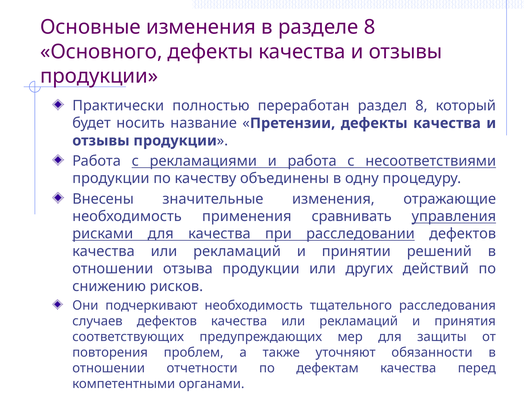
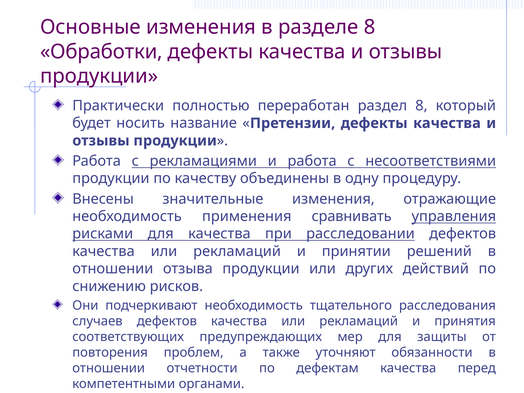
Основного: Основного -> Обработки
